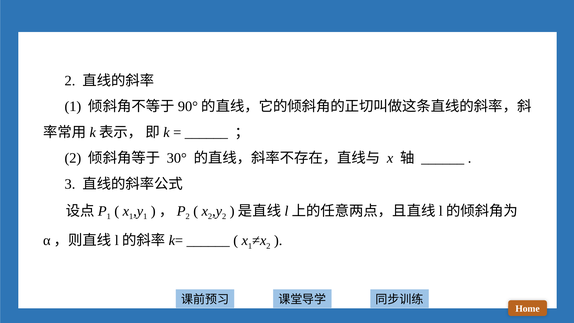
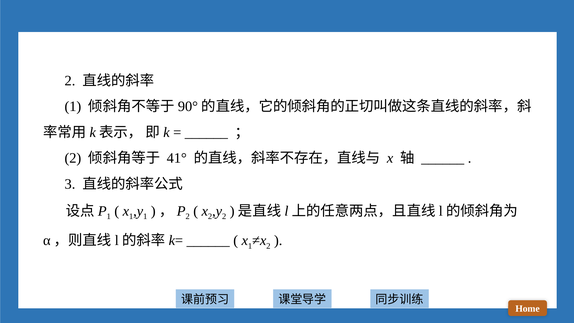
30°: 30° -> 41°
